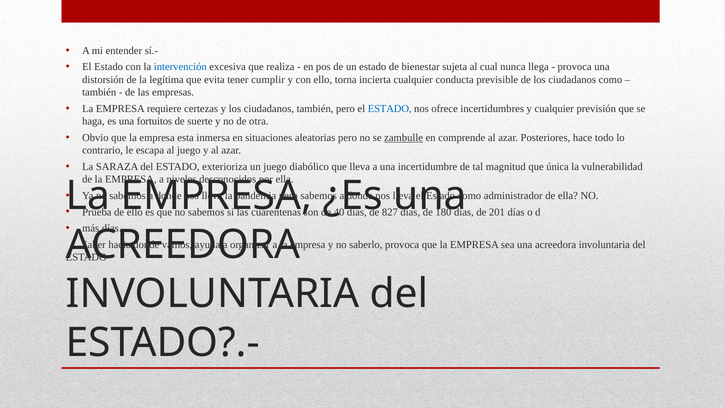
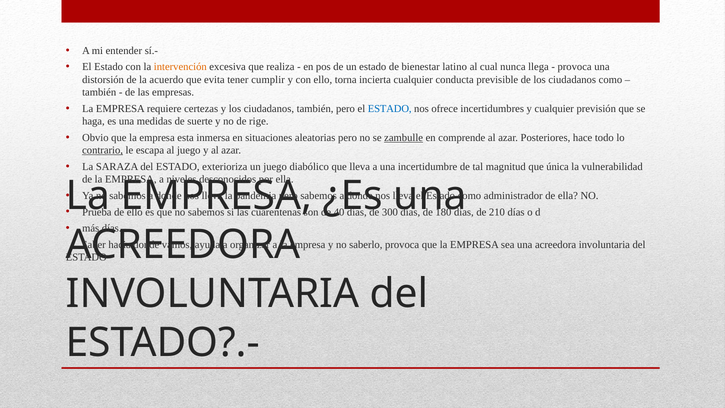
intervención colour: blue -> orange
sujeta: sujeta -> latino
legítima: legítima -> acuerdo
fortuitos: fortuitos -> medidas
otra: otra -> rige
contrario underline: none -> present
827: 827 -> 300
201: 201 -> 210
